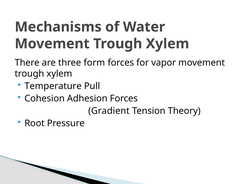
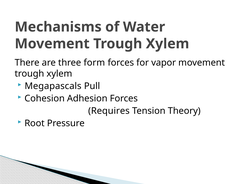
Temperature: Temperature -> Megapascals
Gradient: Gradient -> Requires
